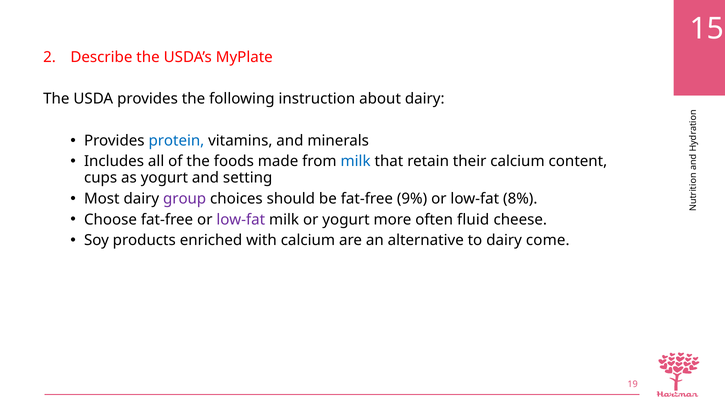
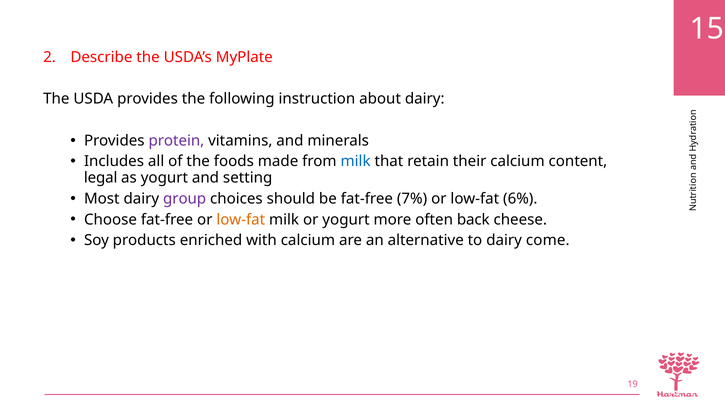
protein colour: blue -> purple
cups: cups -> legal
9%: 9% -> 7%
8%: 8% -> 6%
low-fat at (241, 219) colour: purple -> orange
fluid: fluid -> back
